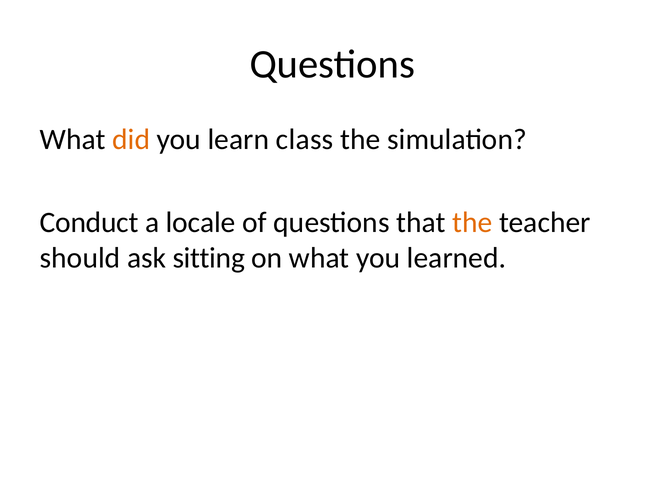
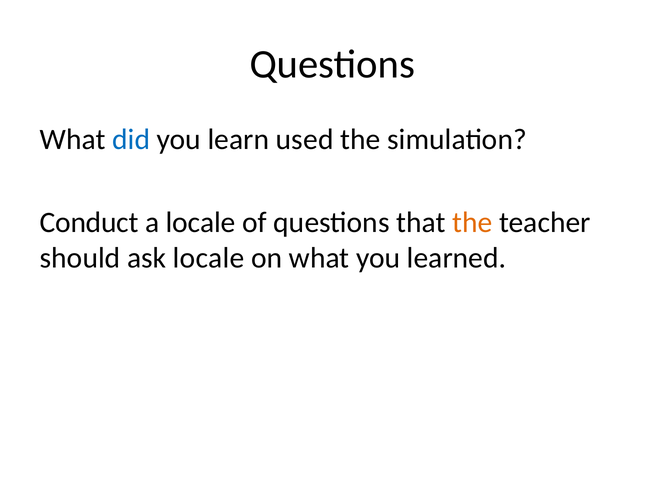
did colour: orange -> blue
class: class -> used
ask sitting: sitting -> locale
